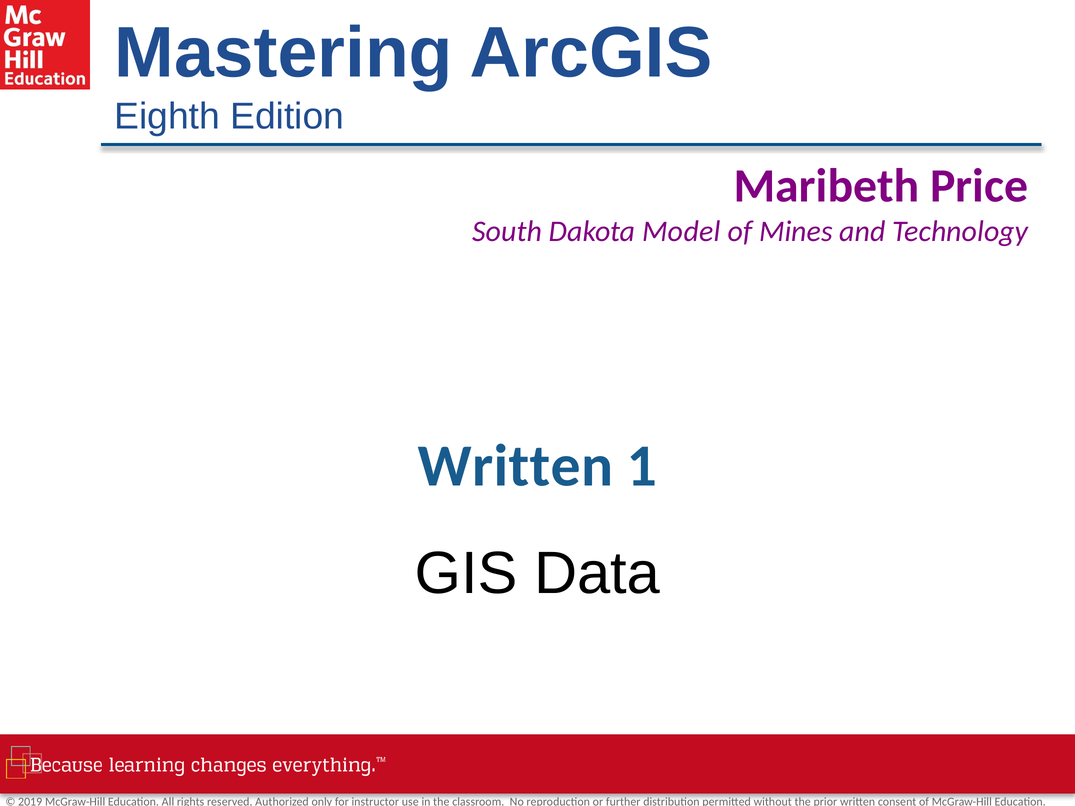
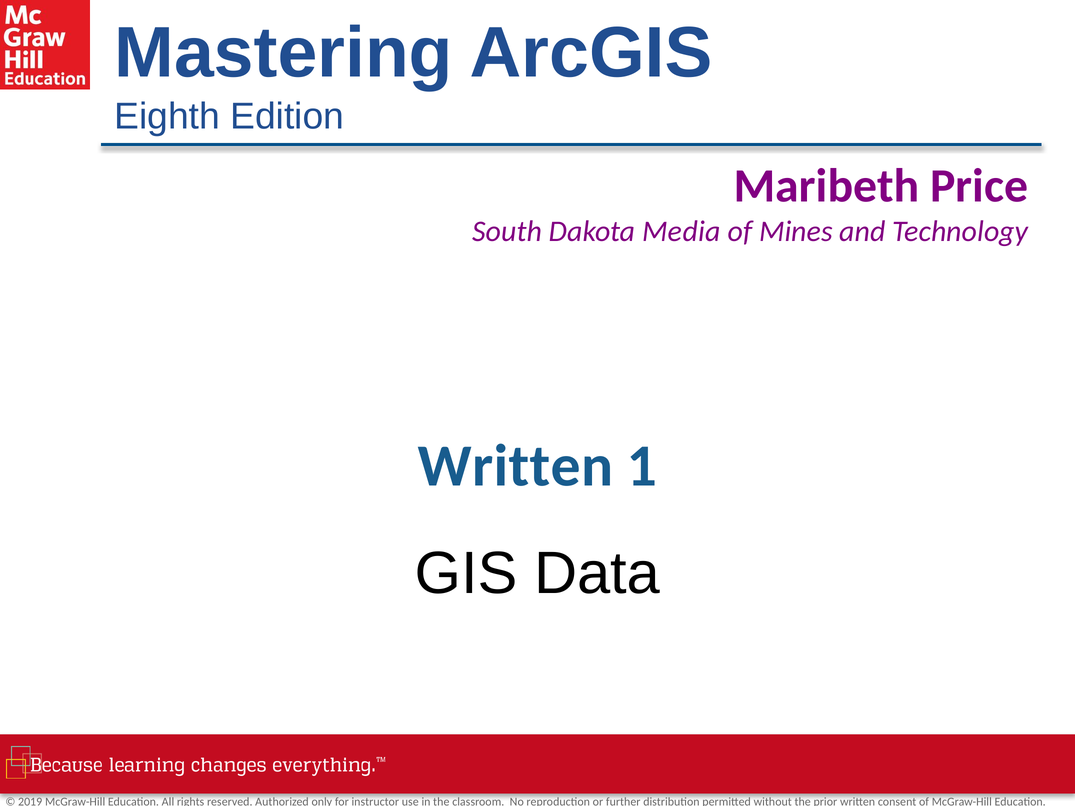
Model: Model -> Media
